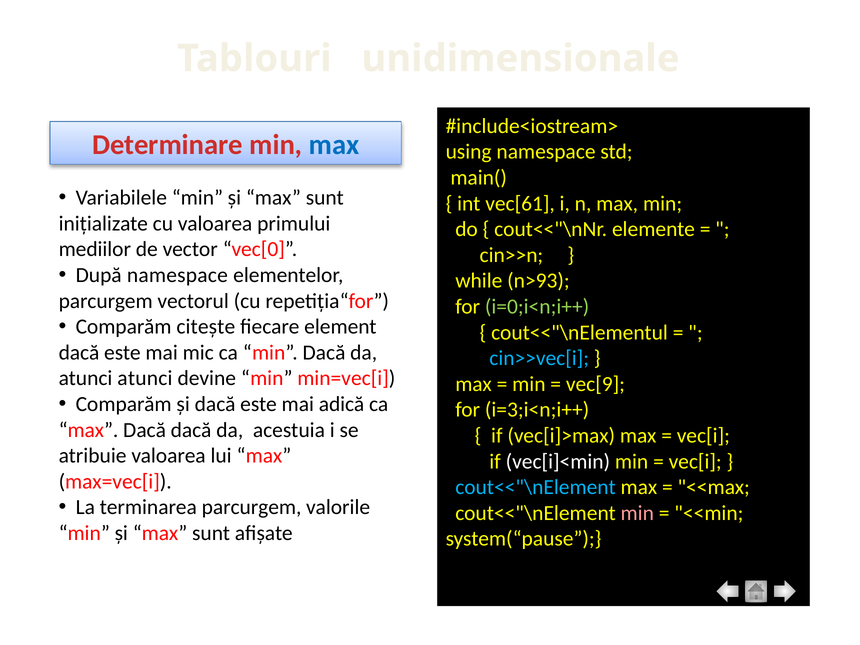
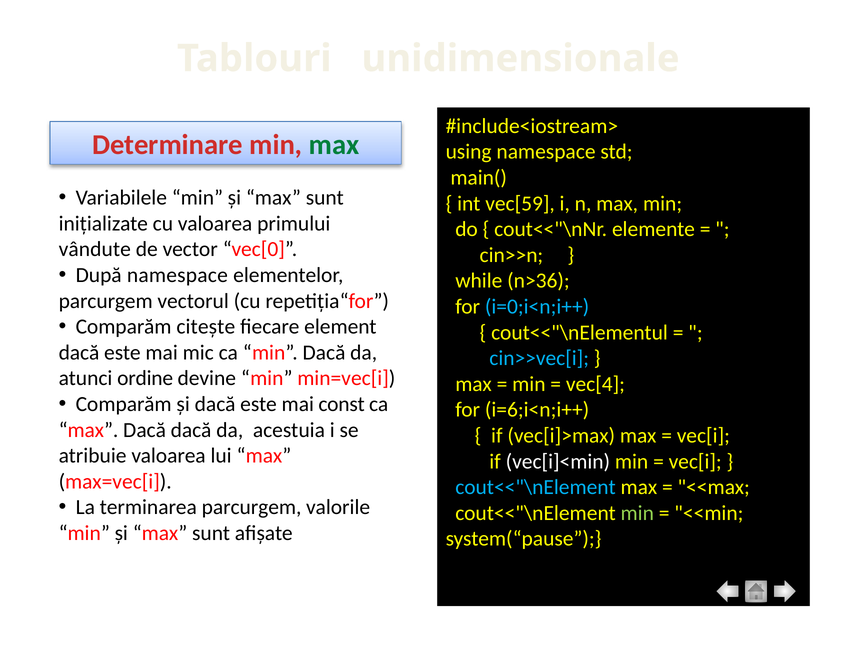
max at (334, 145) colour: blue -> green
vec[61: vec[61 -> vec[59
mediilor: mediilor -> vândute
n>93: n>93 -> n>36
i=0;i<n;i++ colour: light green -> light blue
atunci atunci: atunci -> ordine
vec[9: vec[9 -> vec[4
adică: adică -> const
i=3;i<n;i++: i=3;i<n;i++ -> i=6;i<n;i++
min at (637, 513) colour: pink -> light green
